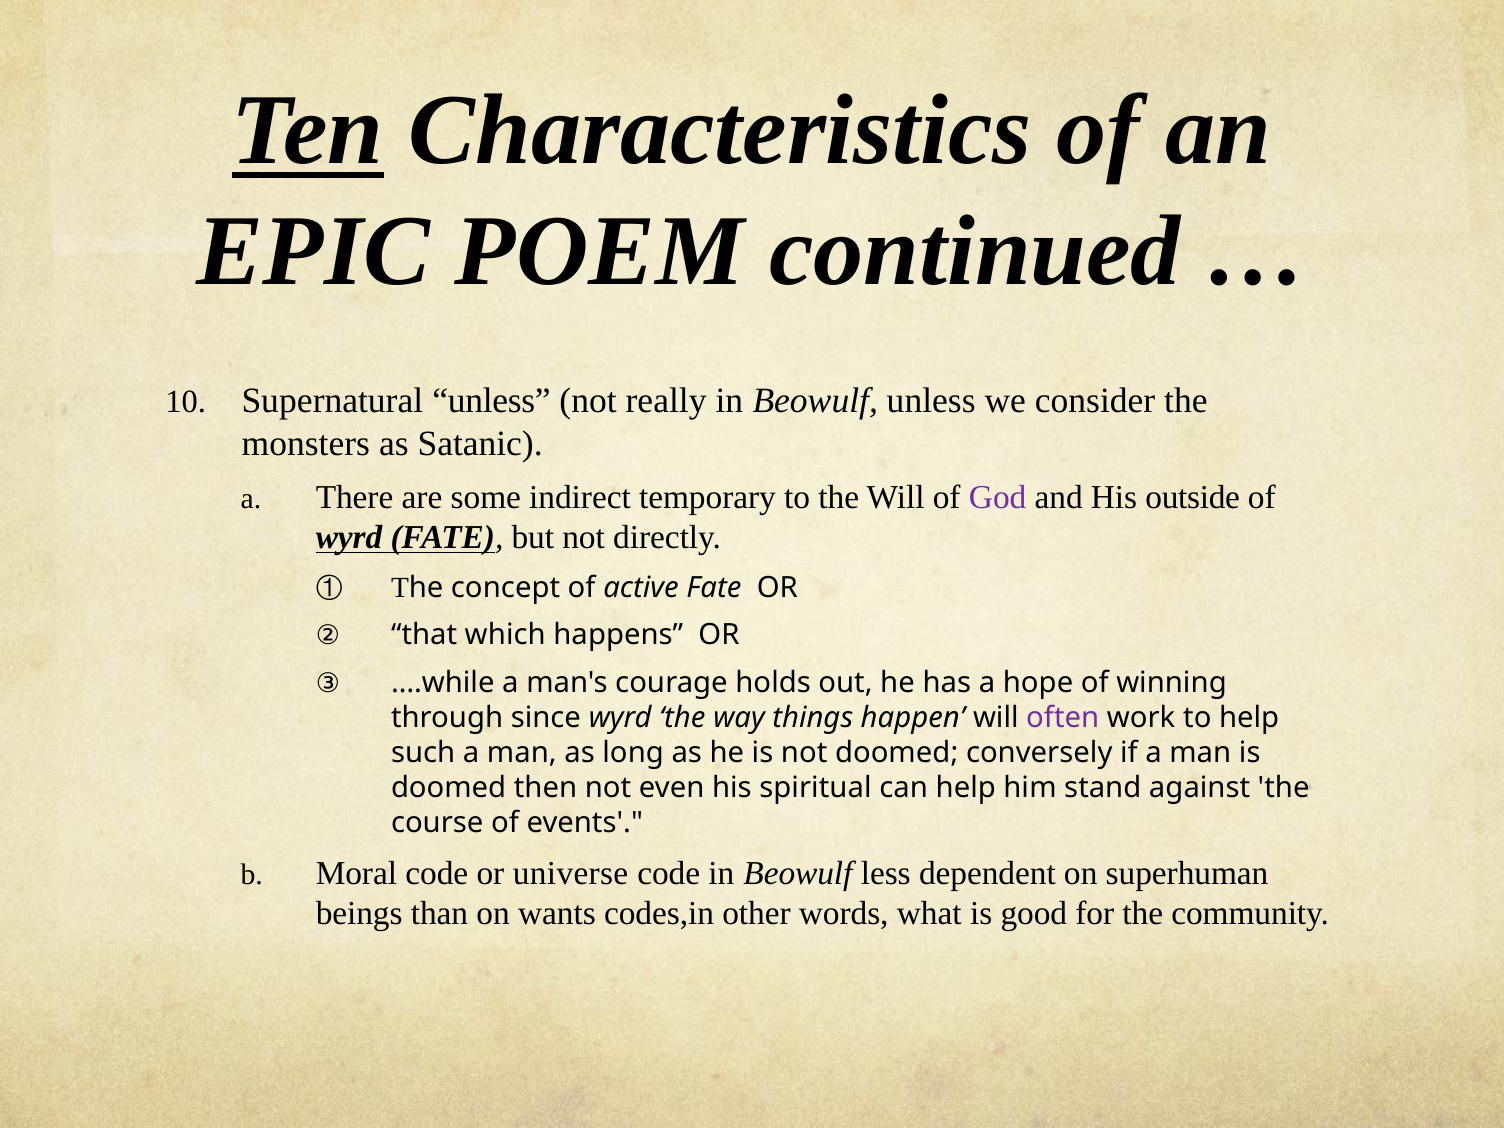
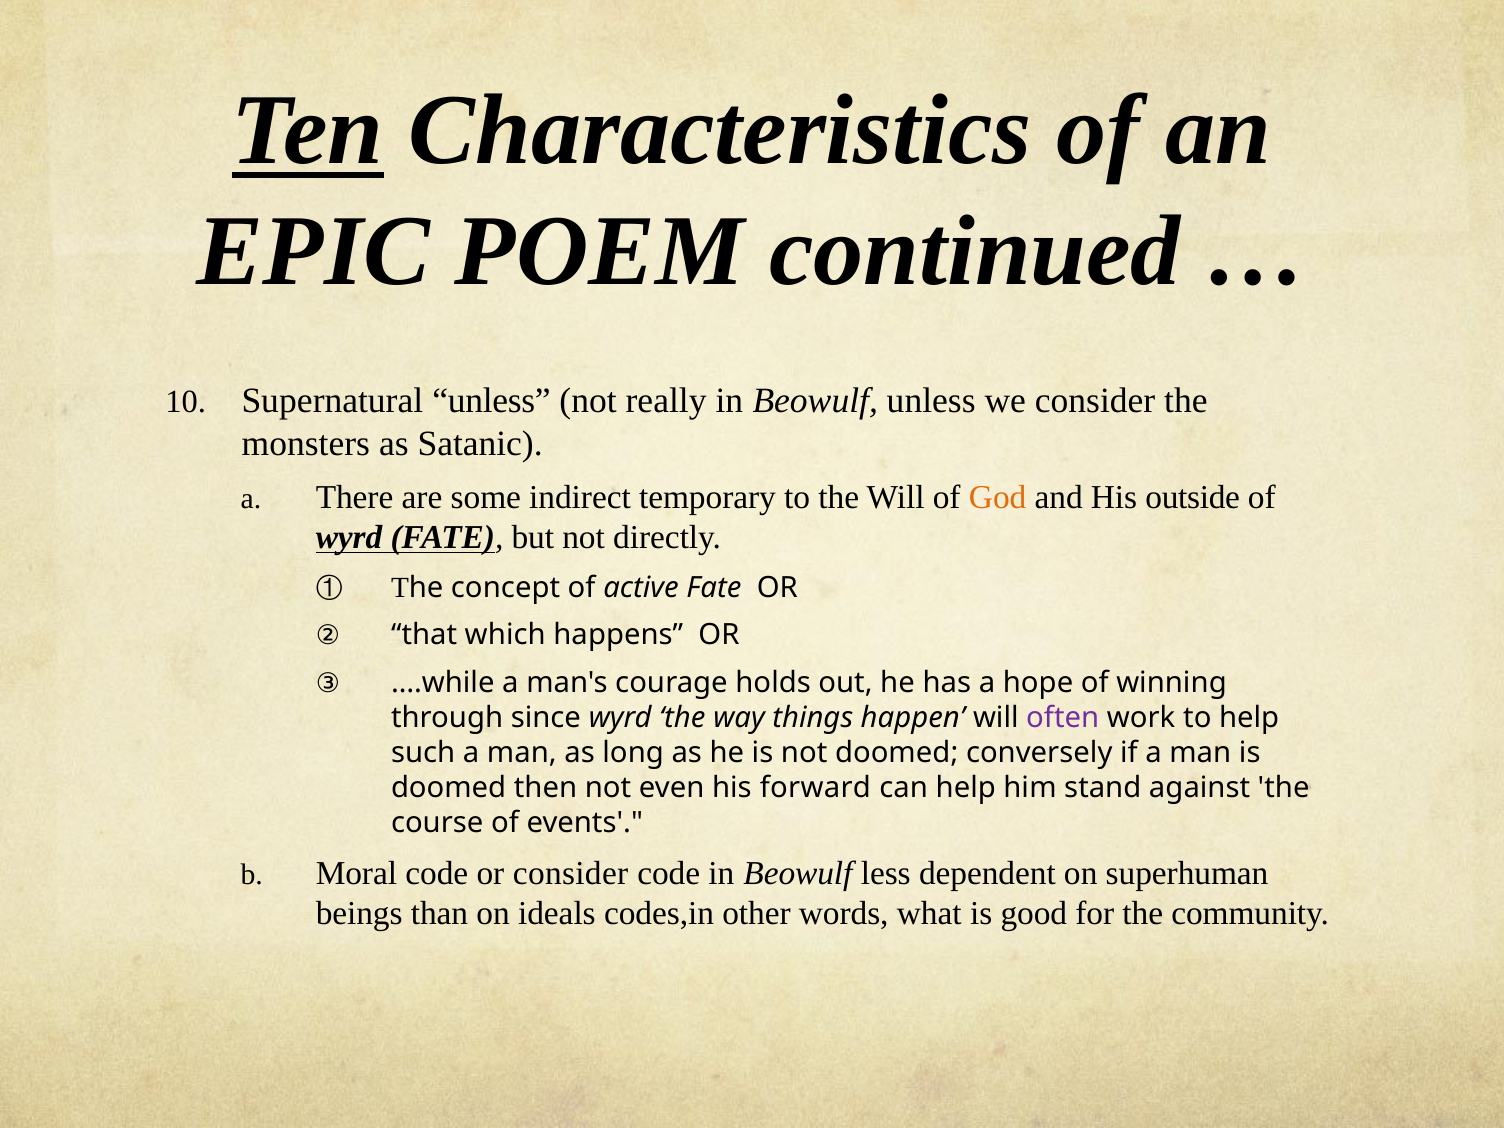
God colour: purple -> orange
spiritual: spiritual -> forward
or universe: universe -> consider
wants: wants -> ideals
